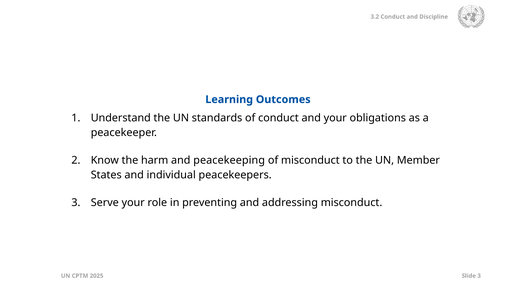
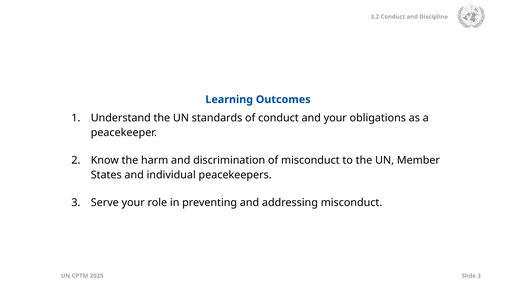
peacekeeping: peacekeeping -> discrimination
